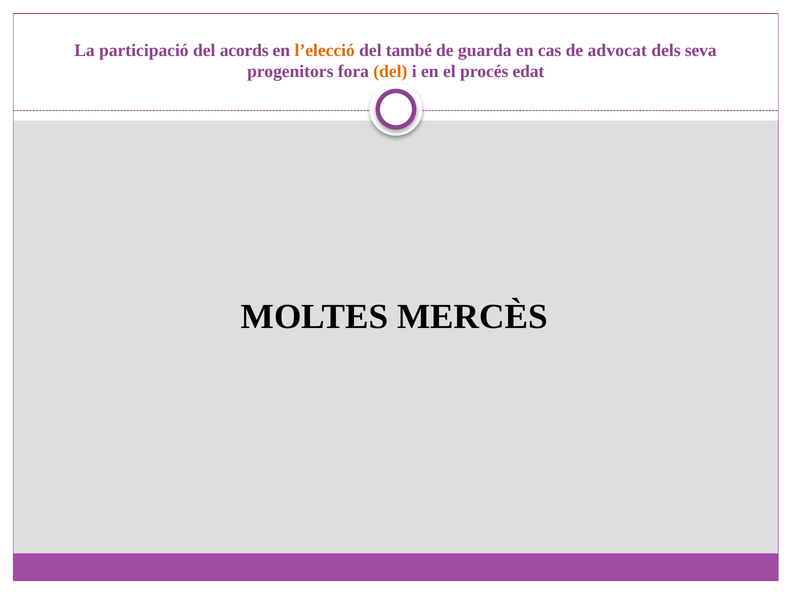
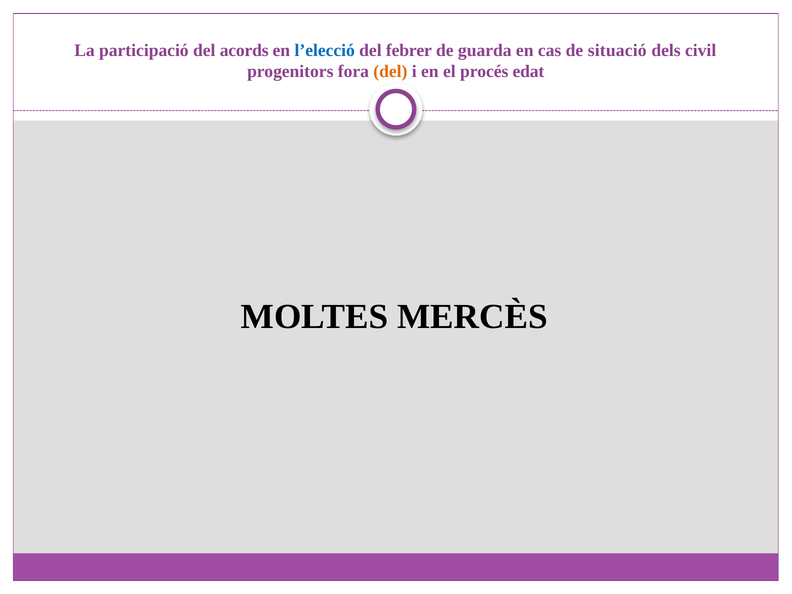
l’elecció colour: orange -> blue
també: també -> febrer
advocat: advocat -> situació
seva: seva -> civil
